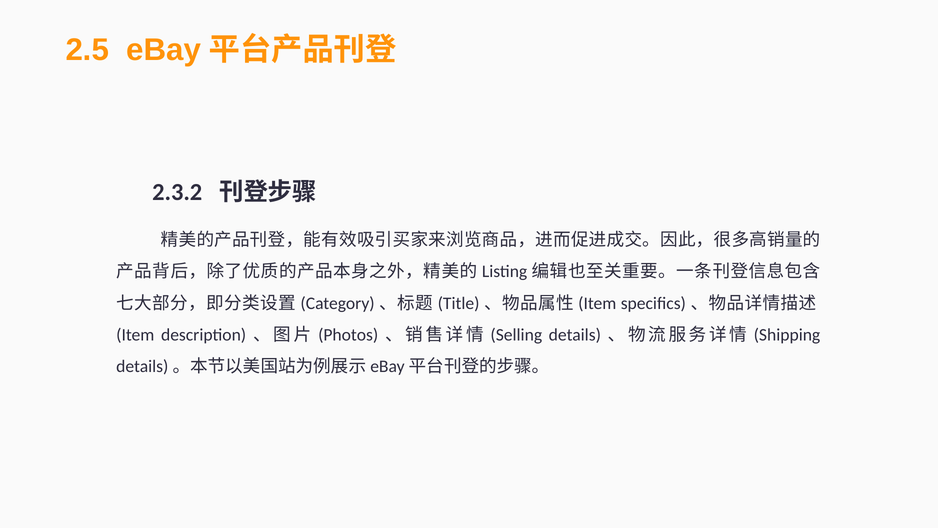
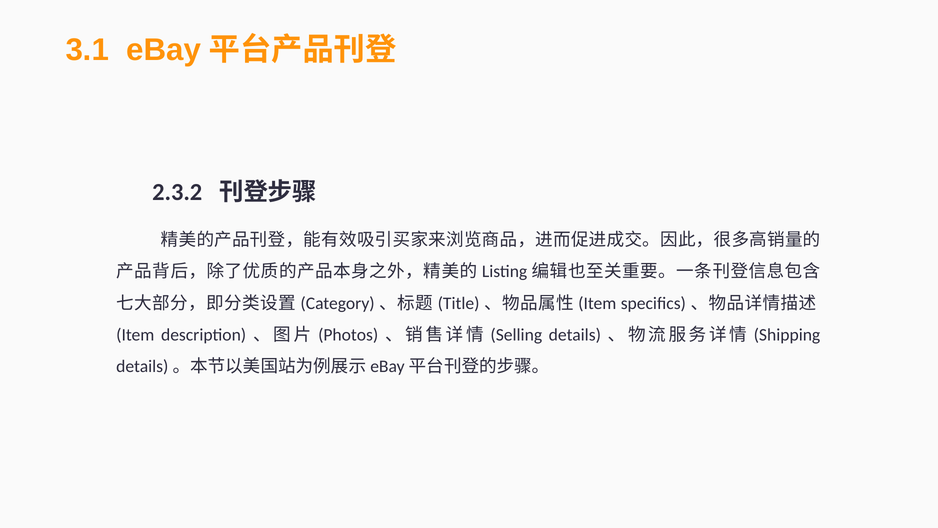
2.5: 2.5 -> 3.1
